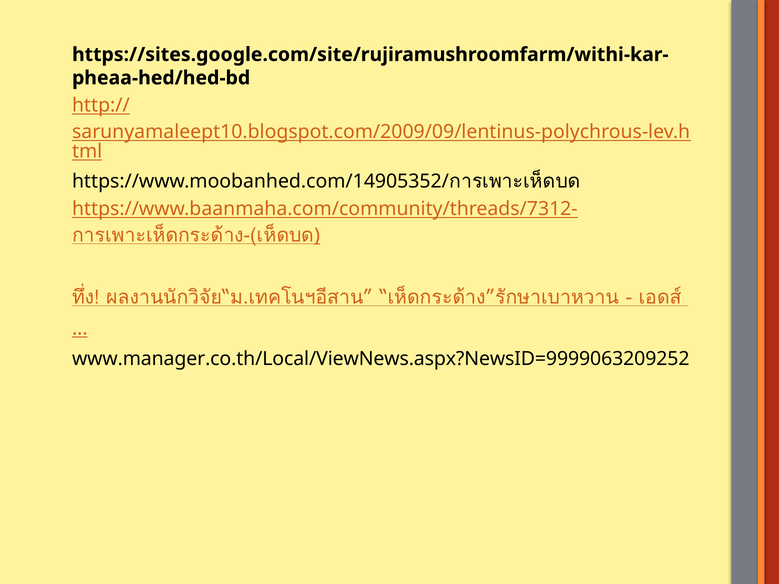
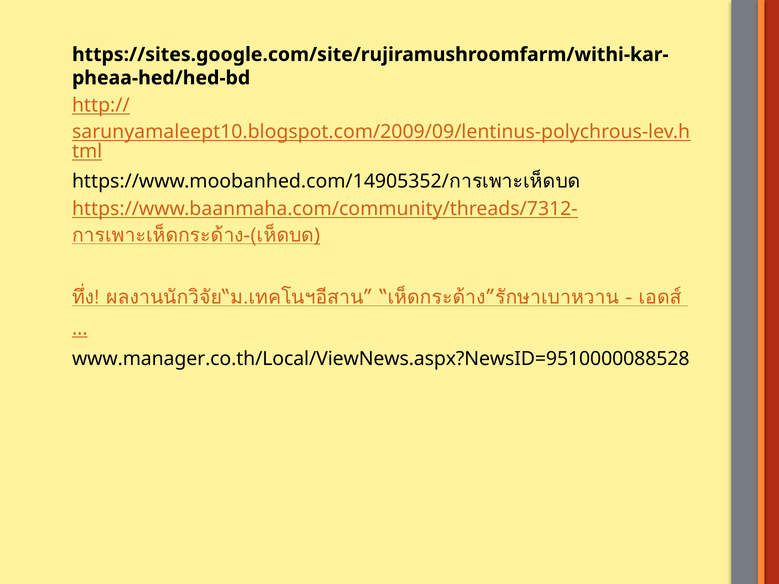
www.manager.co.th/Local/ViewNews.aspx?NewsID=9999063209252: www.manager.co.th/Local/ViewNews.aspx?NewsID=9999063209252 -> www.manager.co.th/Local/ViewNews.aspx?NewsID=9510000088528
